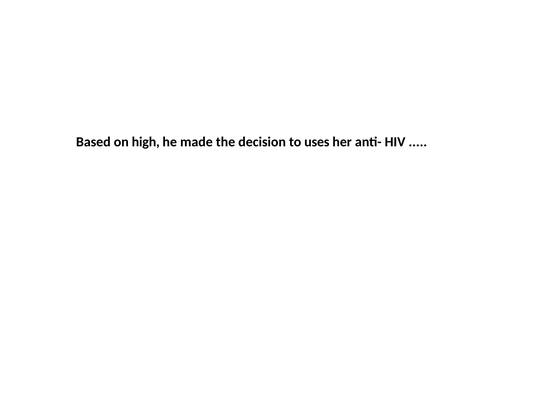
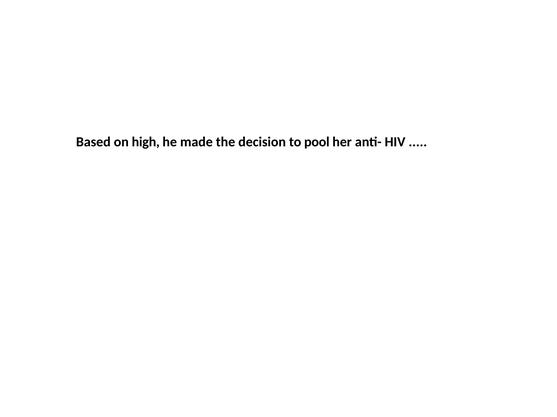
uses: uses -> pool
